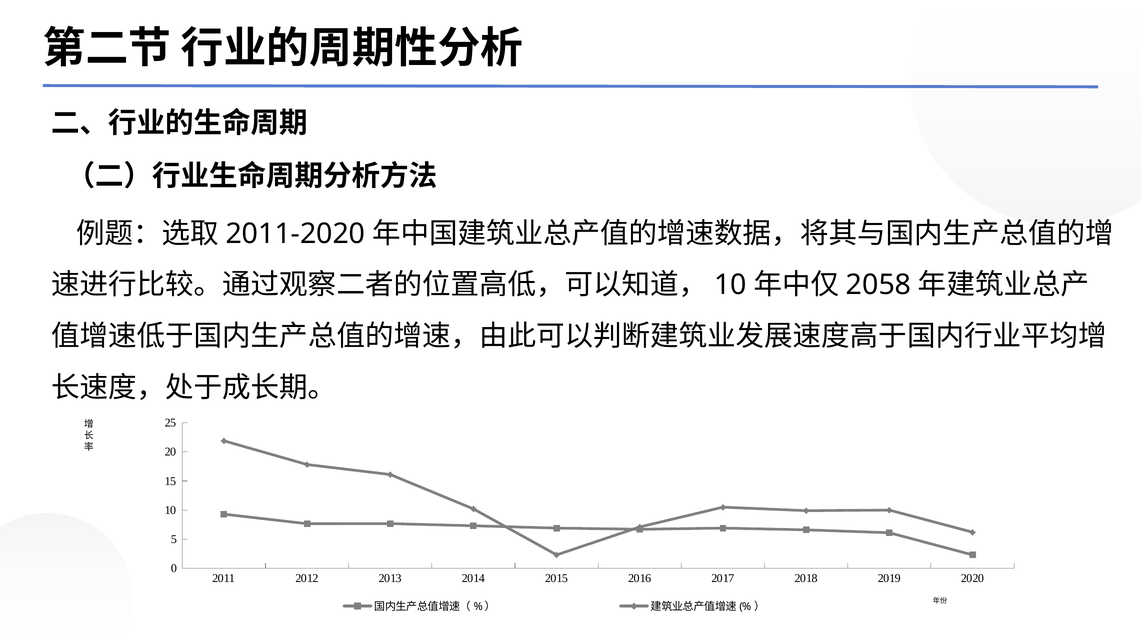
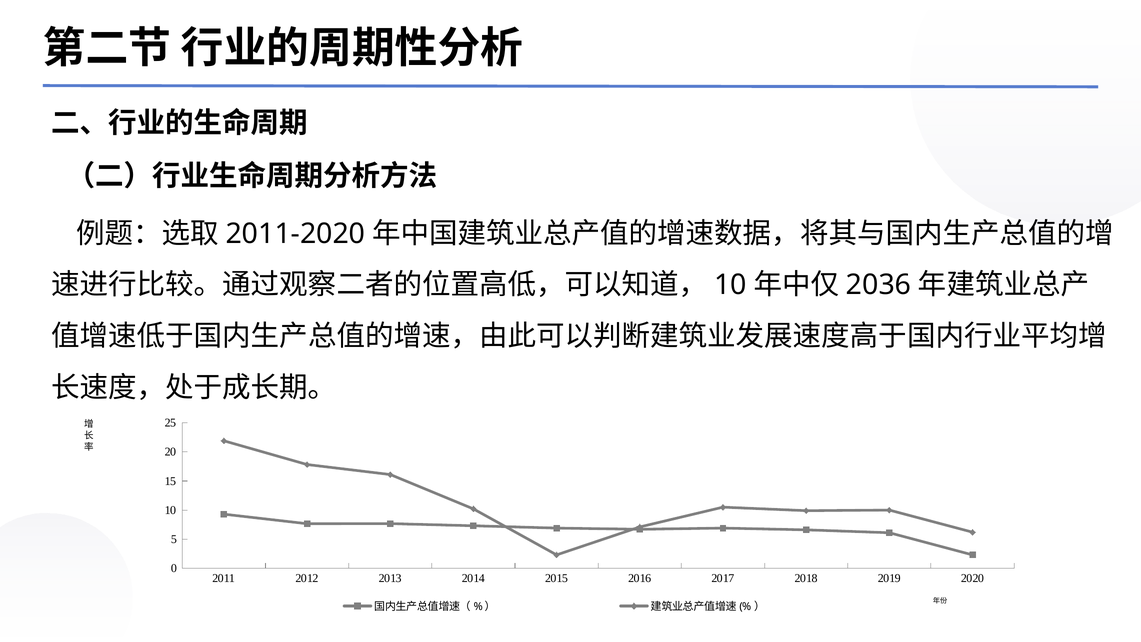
2058: 2058 -> 2036
